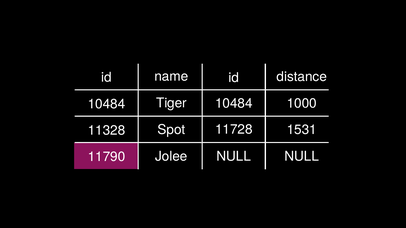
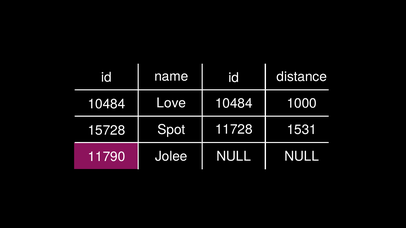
Tiger: Tiger -> Love
11328: 11328 -> 15728
